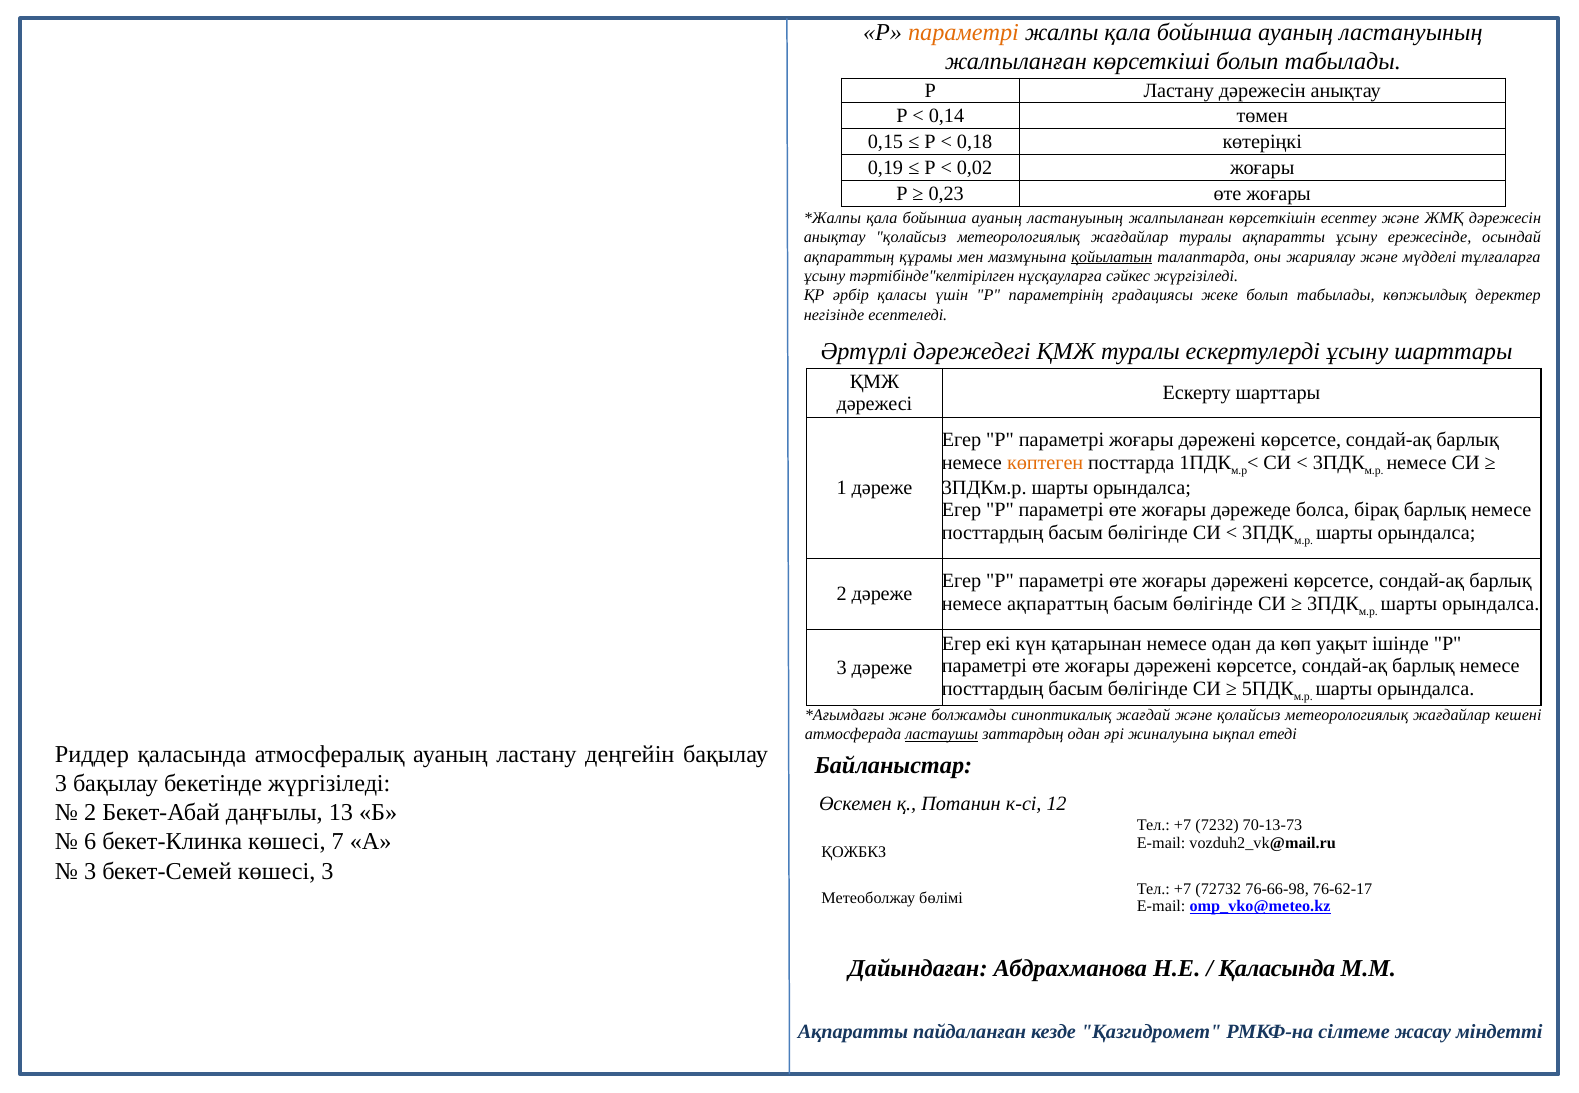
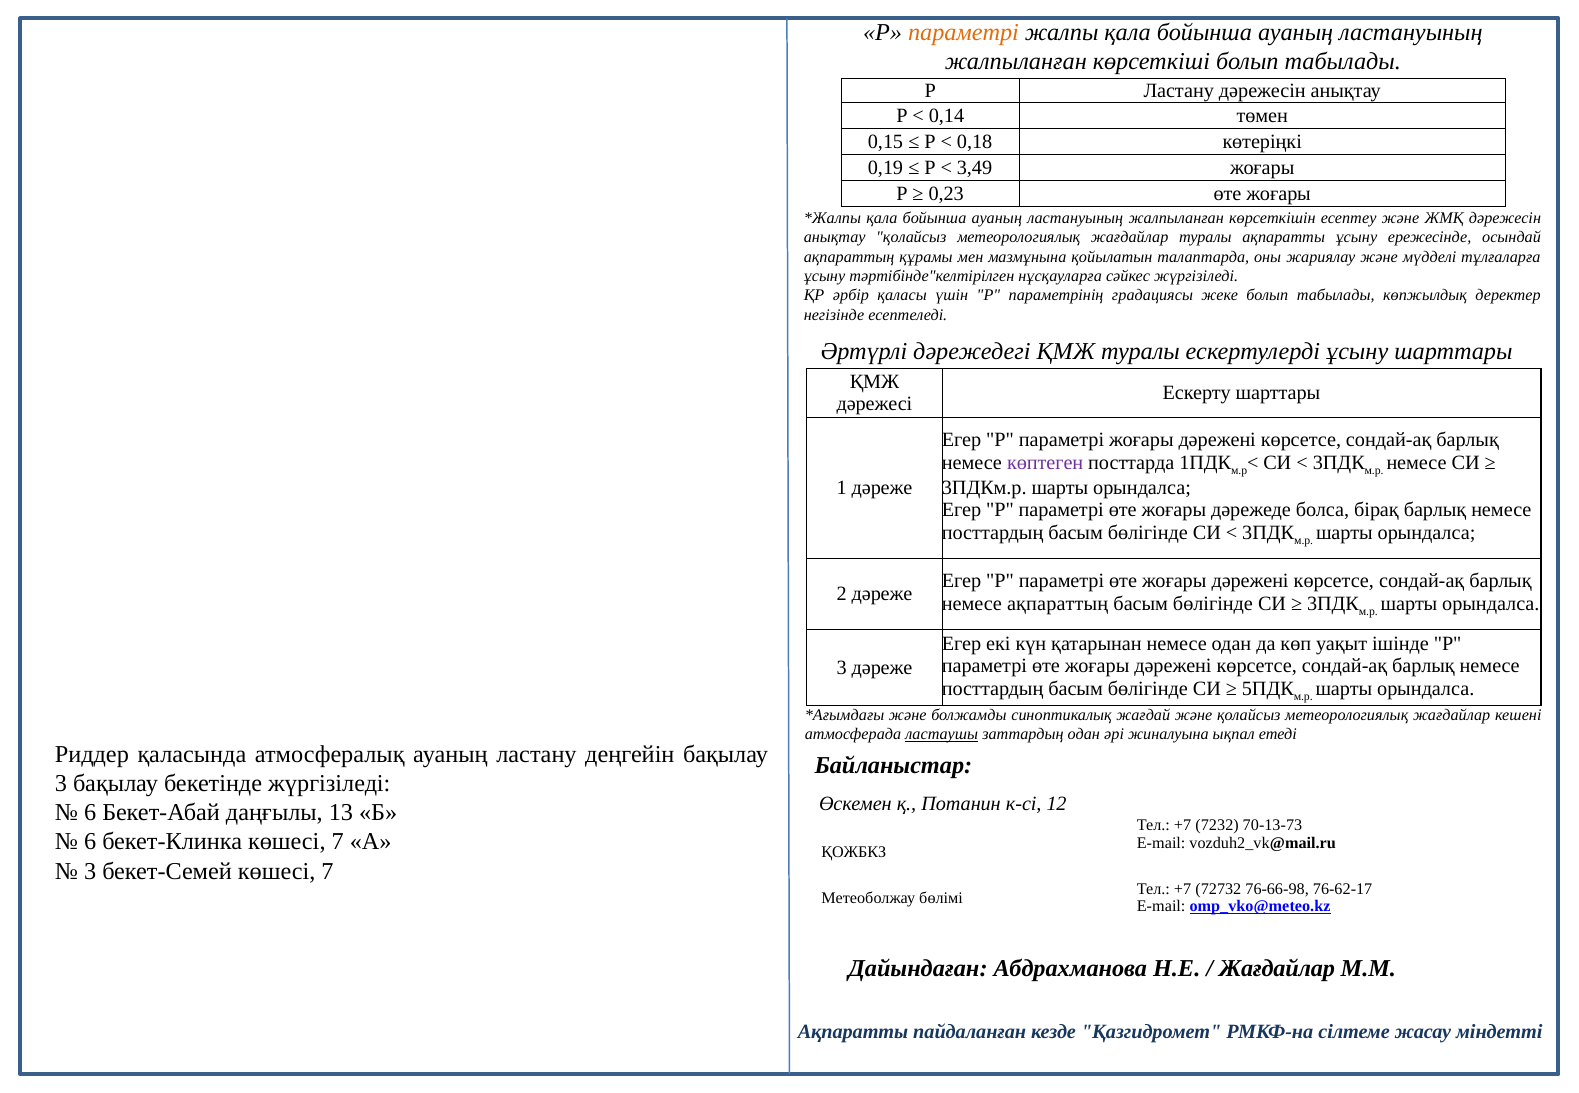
0,02: 0,02 -> 3,49
қойылатын underline: present -> none
көптеген colour: orange -> purple
2 at (90, 813): 2 -> 6
бекет-Семей көшесі 3: 3 -> 7
Қаласында at (1277, 969): Қаласында -> Жағдайлар
